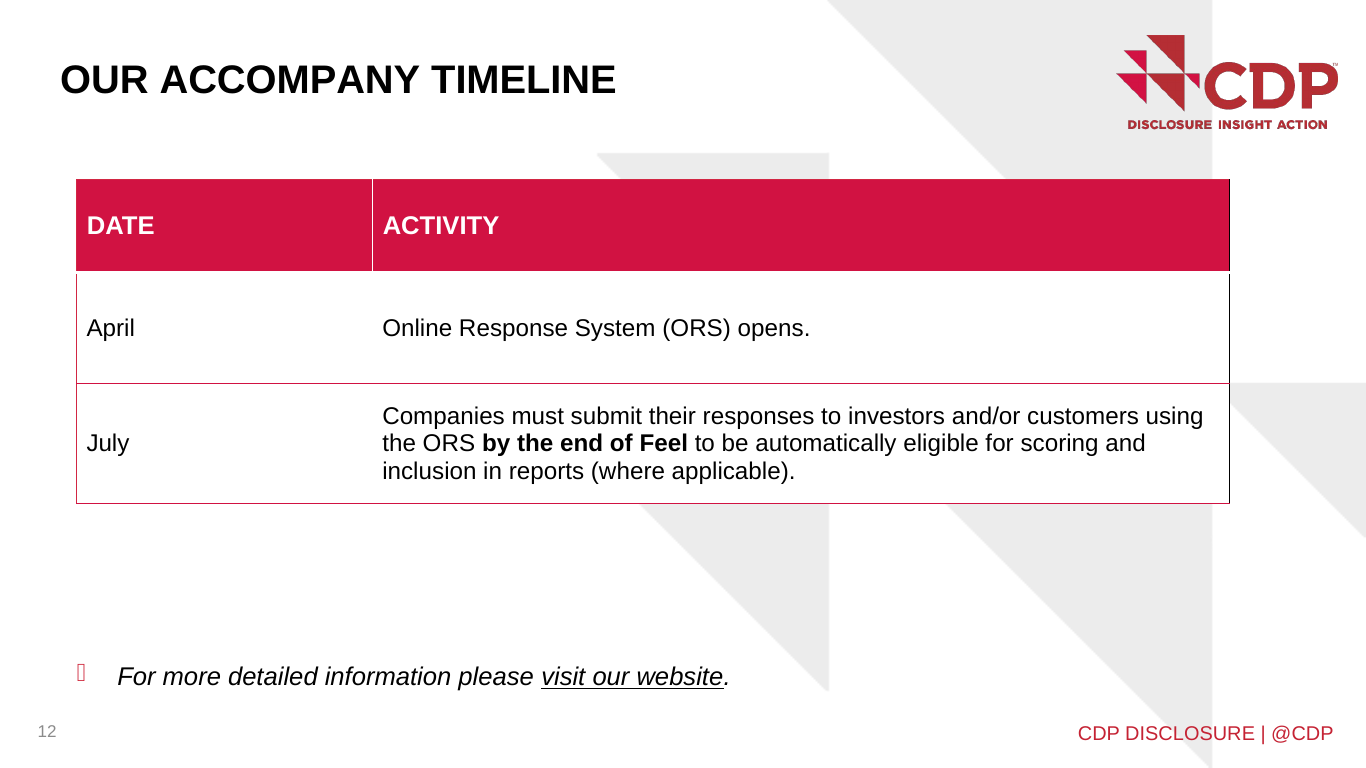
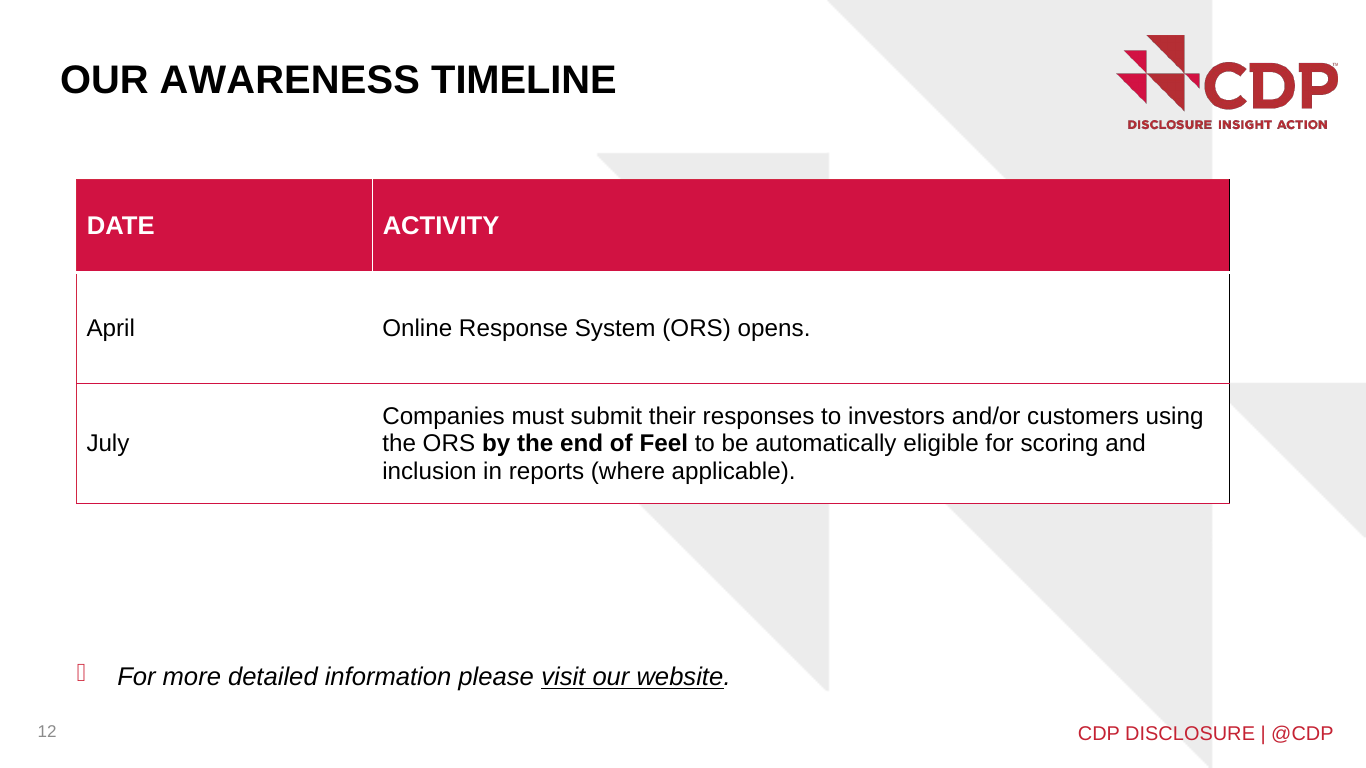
ACCOMPANY: ACCOMPANY -> AWARENESS
